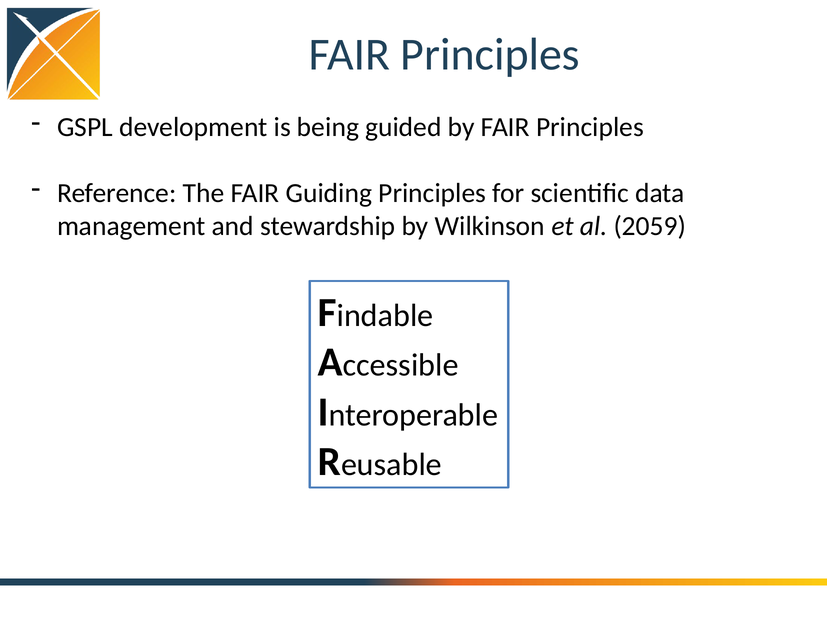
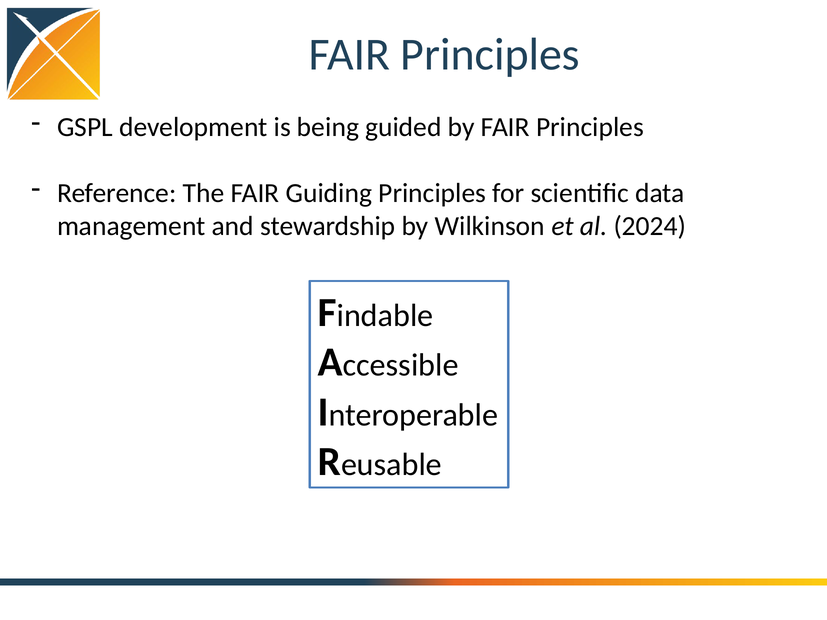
2059: 2059 -> 2024
